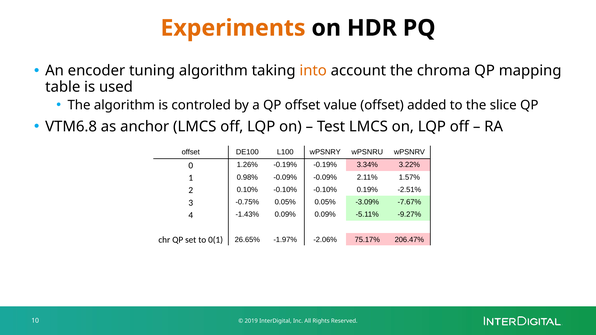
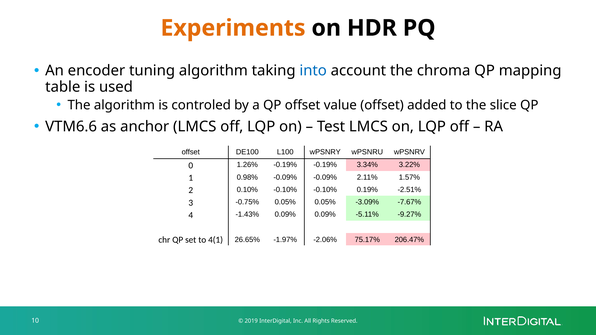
into colour: orange -> blue
VTM6.8: VTM6.8 -> VTM6.6
0(1: 0(1 -> 4(1
